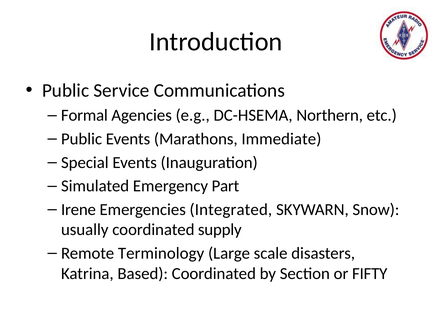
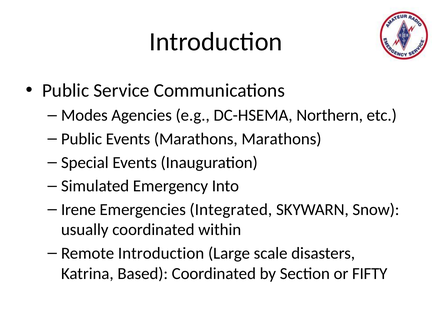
Formal: Formal -> Modes
Marathons Immediate: Immediate -> Marathons
Part: Part -> Into
supply: supply -> within
Remote Terminology: Terminology -> Introduction
